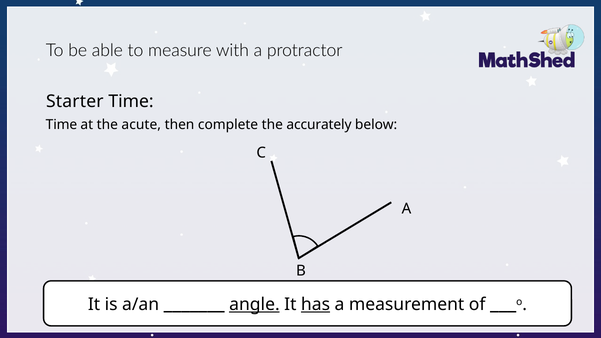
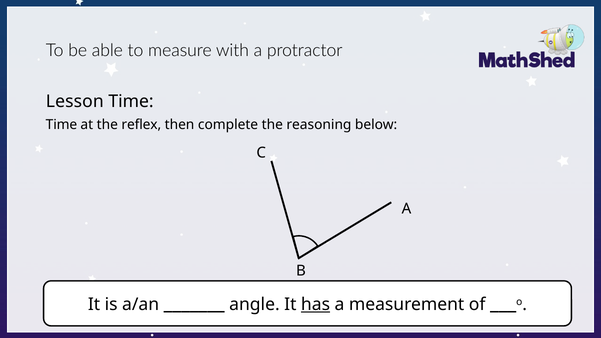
Starter: Starter -> Lesson
acute: acute -> reflex
accurately: accurately -> reasoning
angle underline: present -> none
